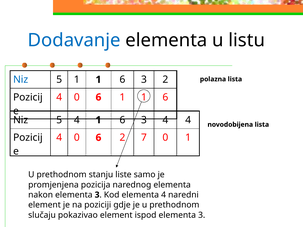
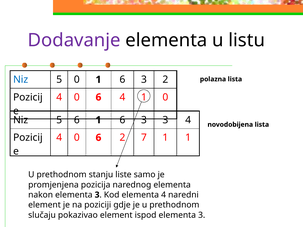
Dodavanje colour: blue -> purple
5 1: 1 -> 0
6 1: 1 -> 4
6 at (165, 97): 6 -> 0
5 4: 4 -> 6
3 4: 4 -> 3
7 0: 0 -> 1
